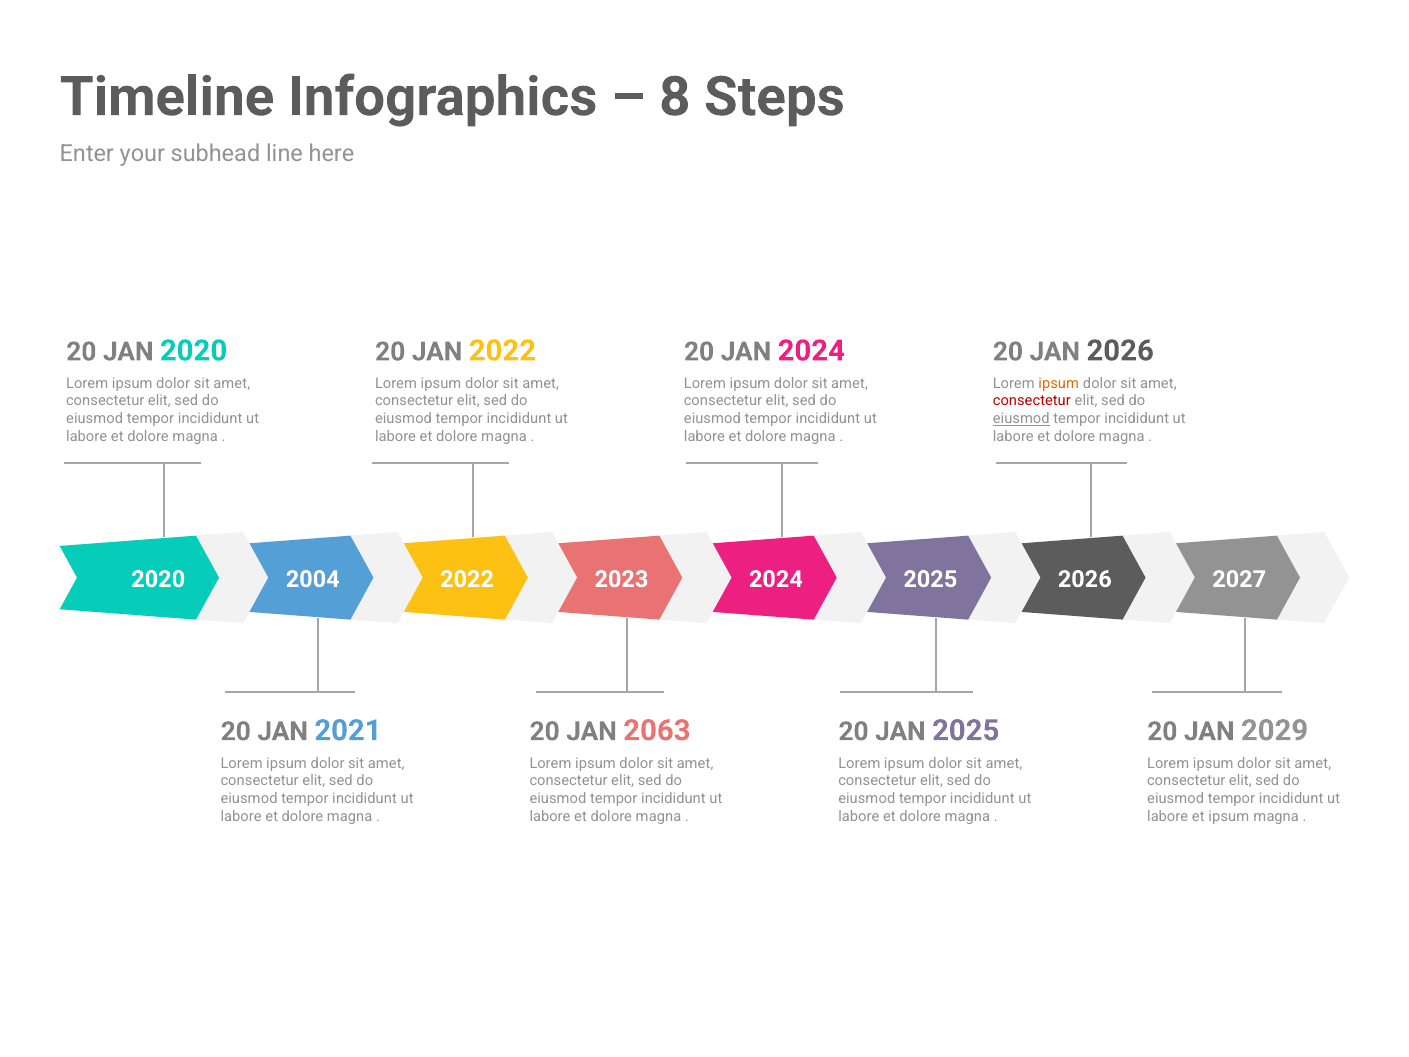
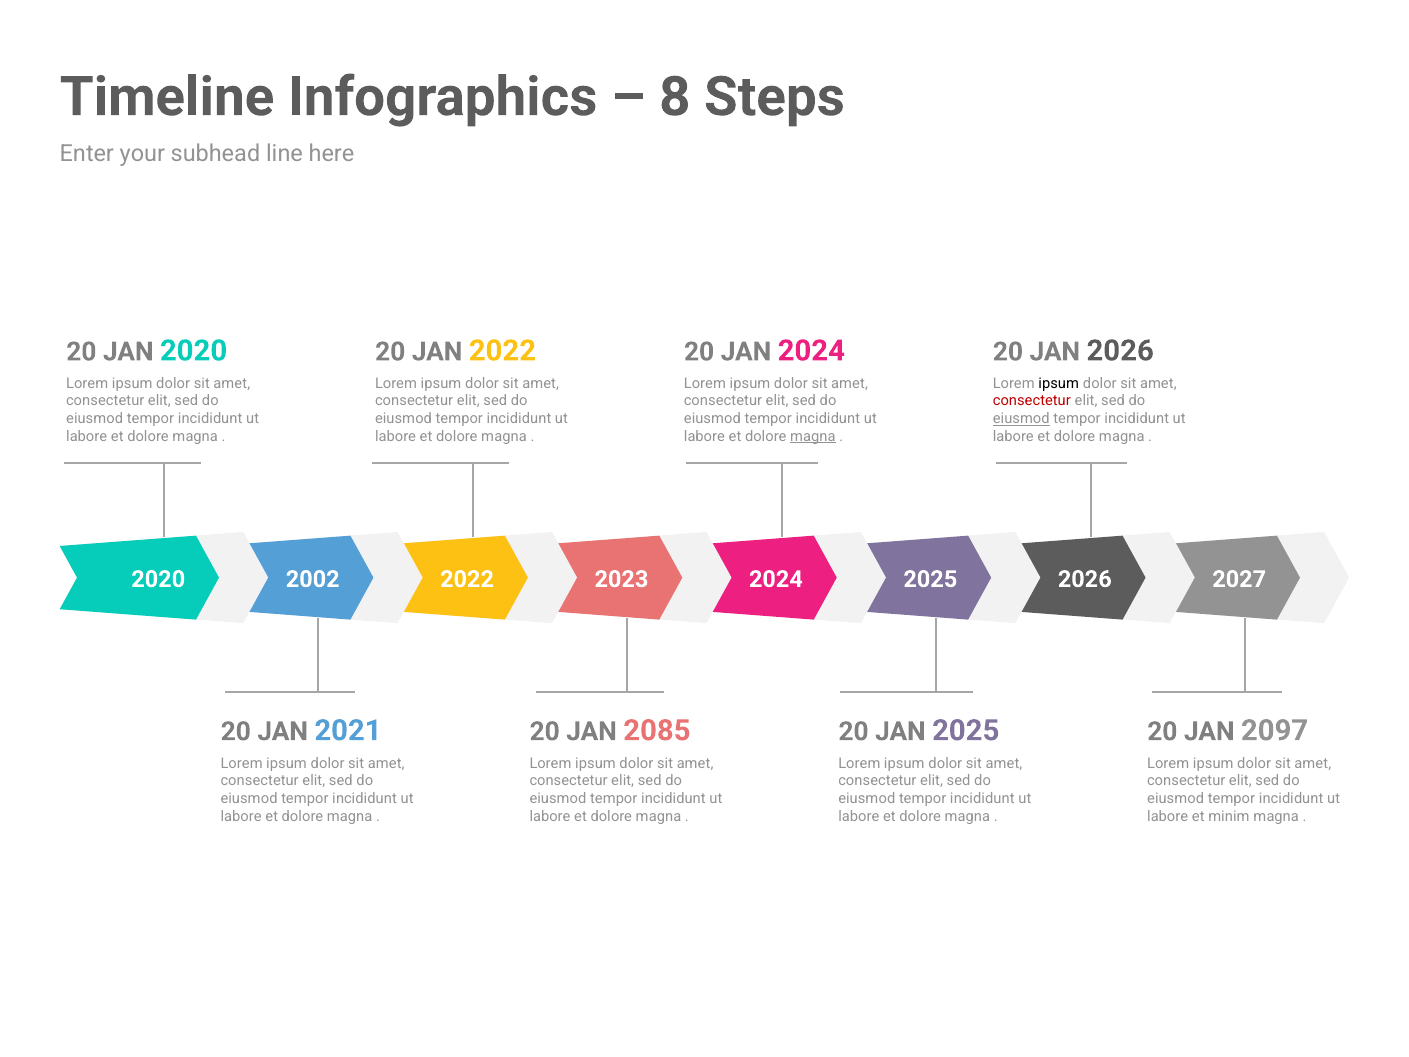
ipsum at (1059, 383) colour: orange -> black
magna at (813, 436) underline: none -> present
2004: 2004 -> 2002
2063: 2063 -> 2085
2029: 2029 -> 2097
et ipsum: ipsum -> minim
